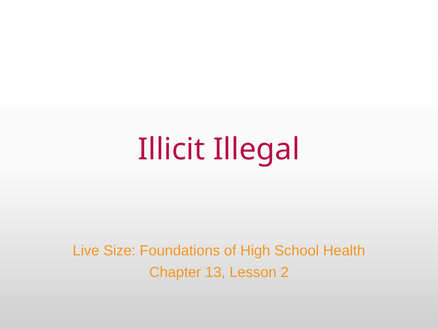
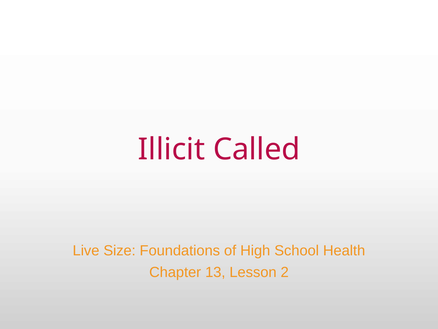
Illegal: Illegal -> Called
